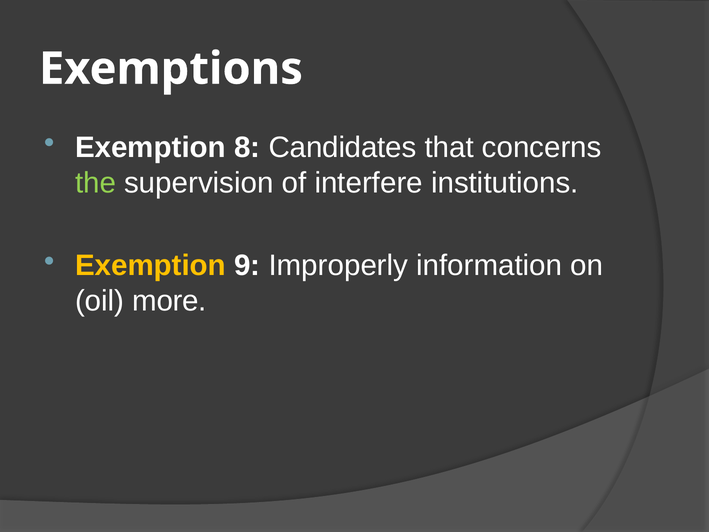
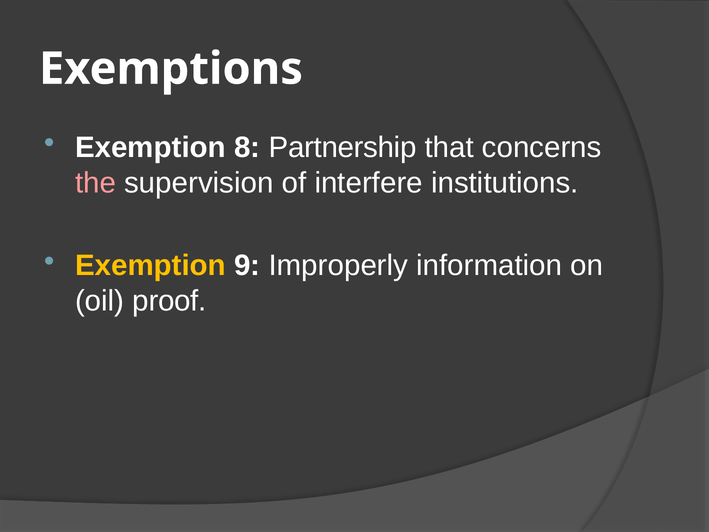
Candidates: Candidates -> Partnership
the colour: light green -> pink
more: more -> proof
